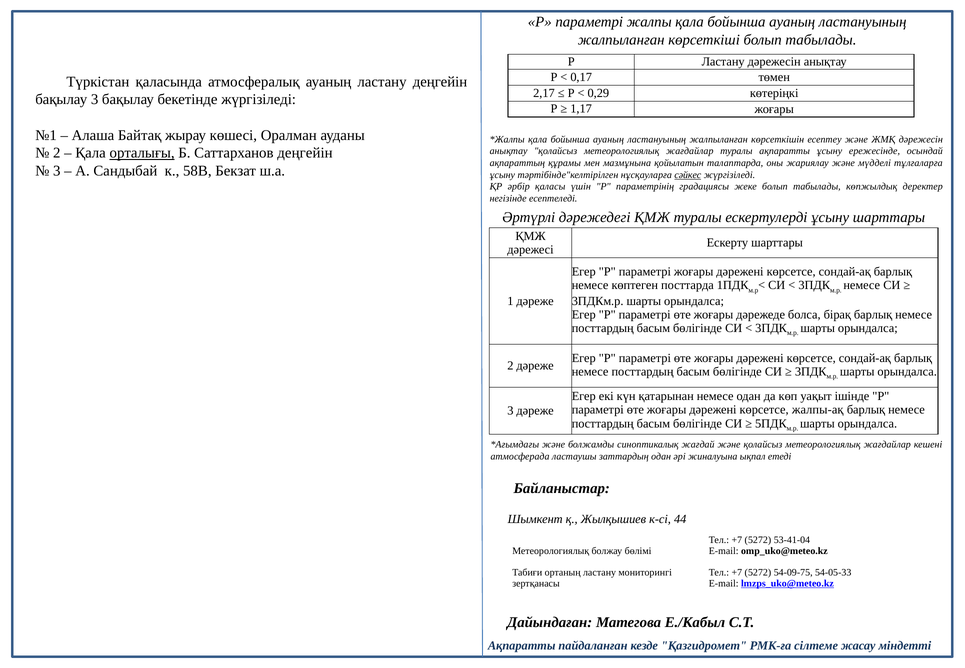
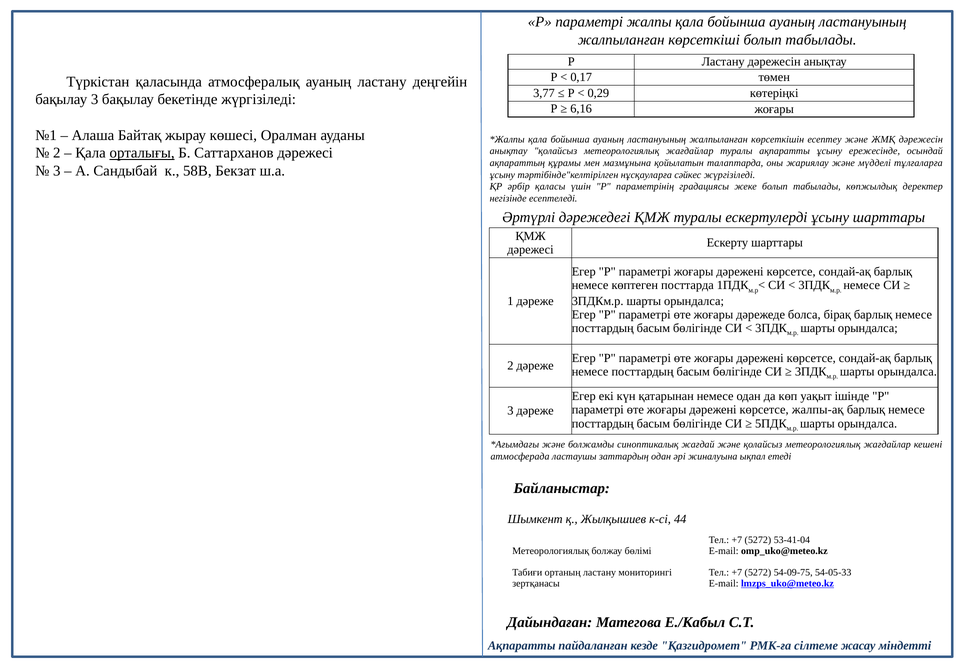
2,17: 2,17 -> 3,77
1,17: 1,17 -> 6,16
Саттарханов деңгейін: деңгейін -> дәрежесі
сәйкес underline: present -> none
